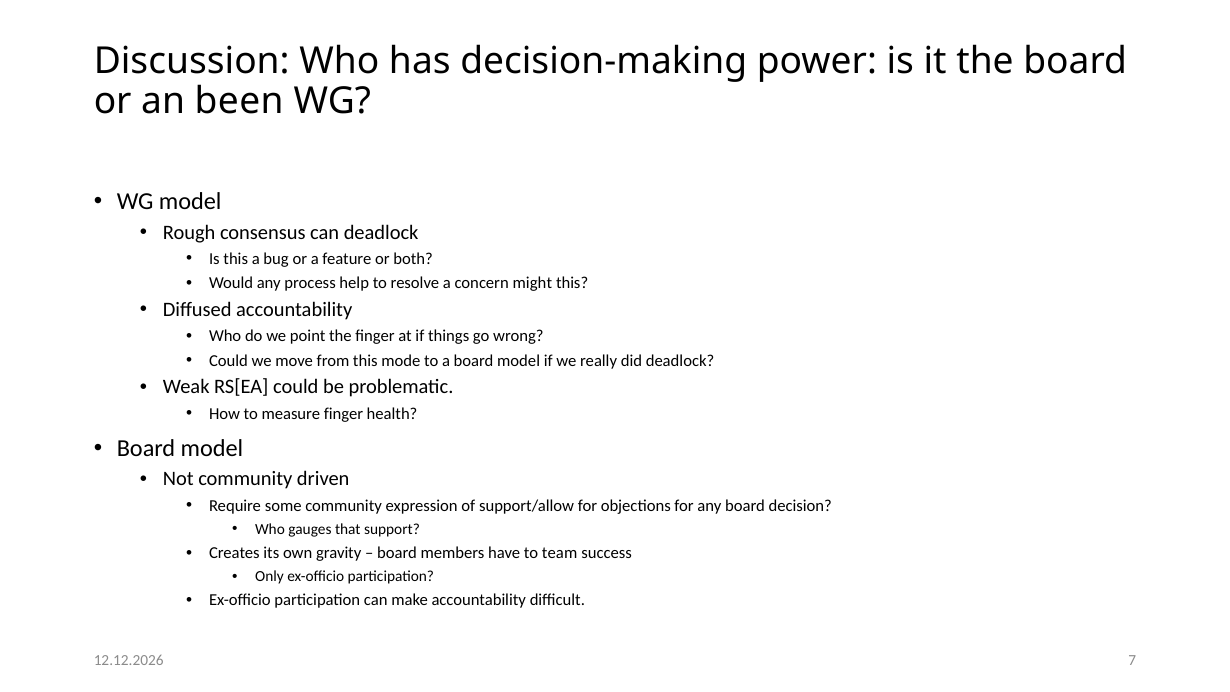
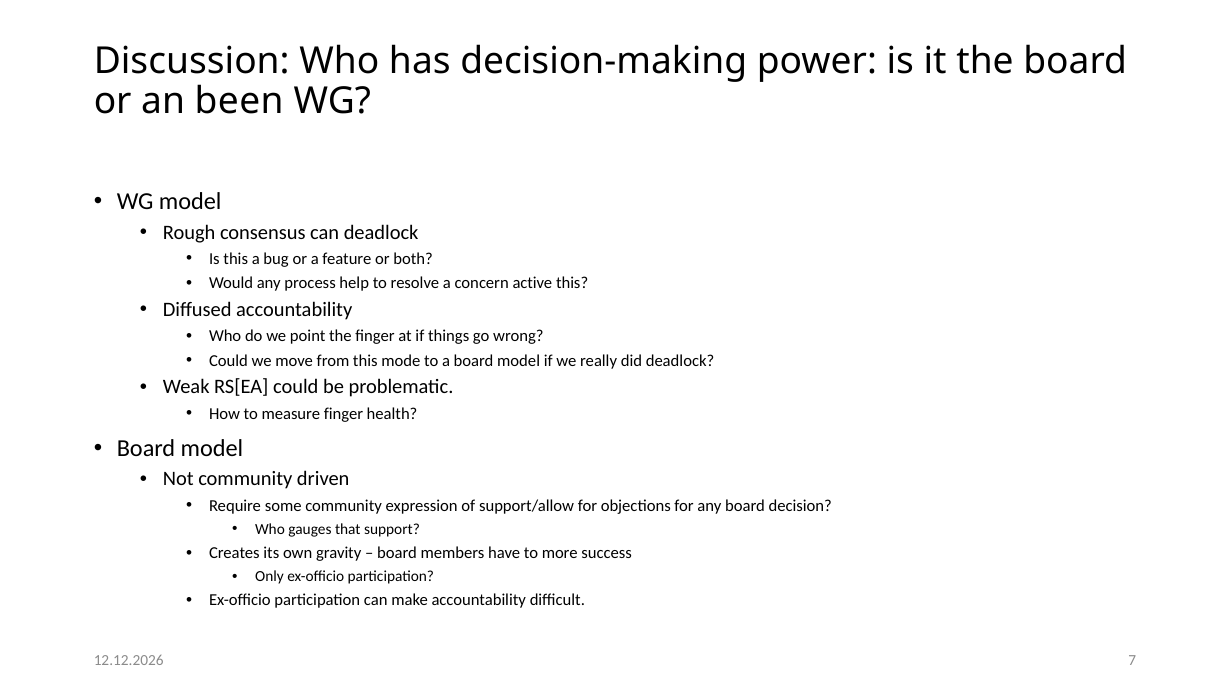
might: might -> active
team: team -> more
